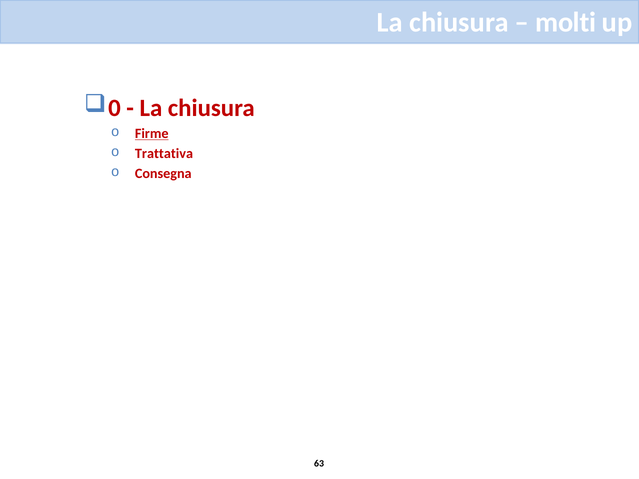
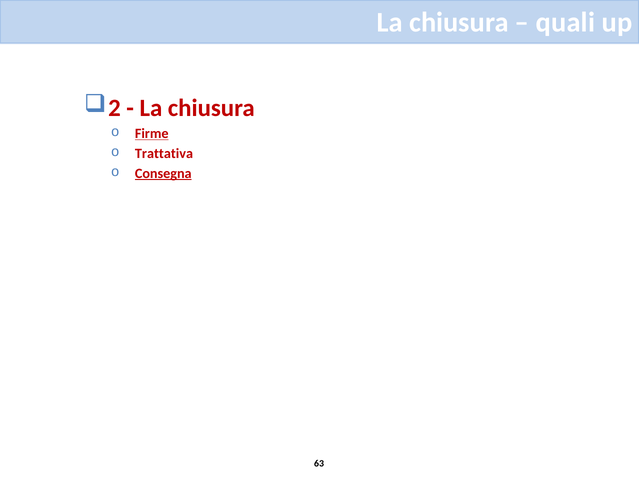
molti: molti -> quali
0: 0 -> 2
Consegna underline: none -> present
